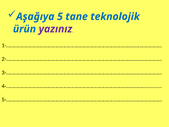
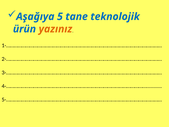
yazınız colour: purple -> orange
